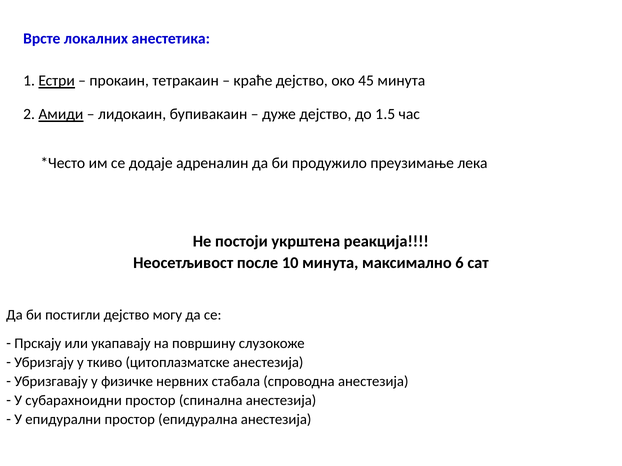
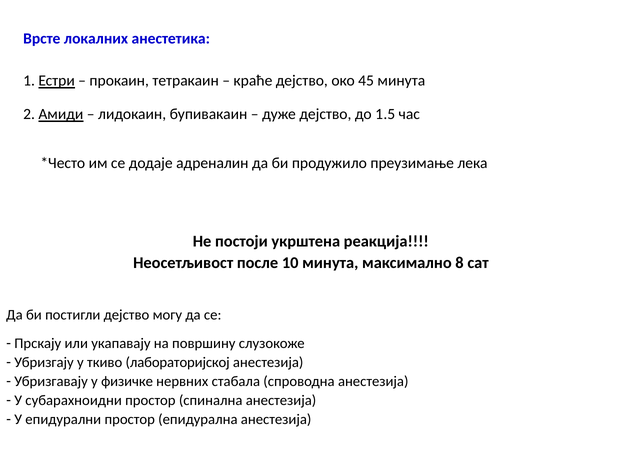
6: 6 -> 8
цитоплазматске: цитоплазматске -> лабораторијској
